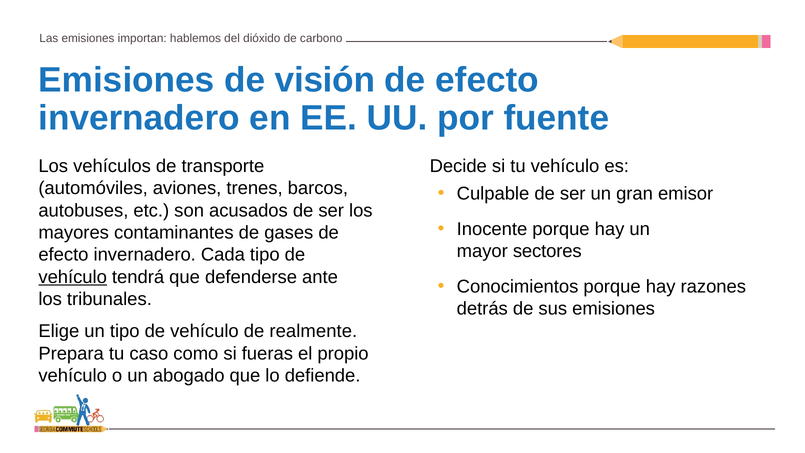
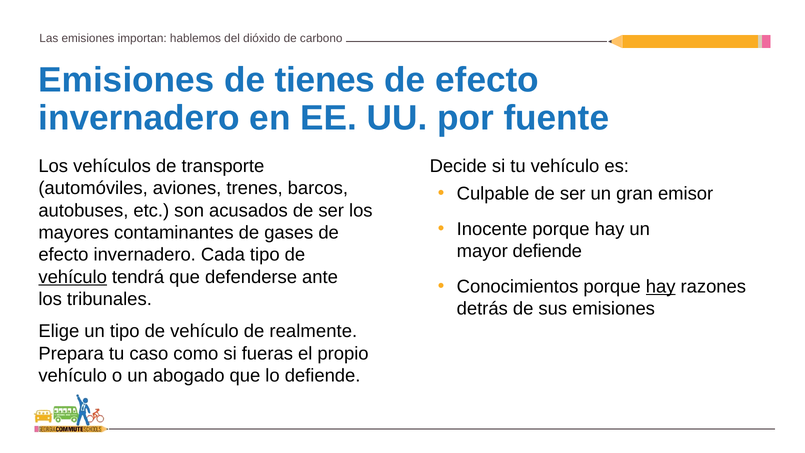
visión: visión -> tienes
mayor sectores: sectores -> defiende
hay at (661, 287) underline: none -> present
